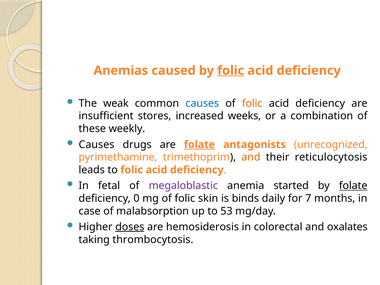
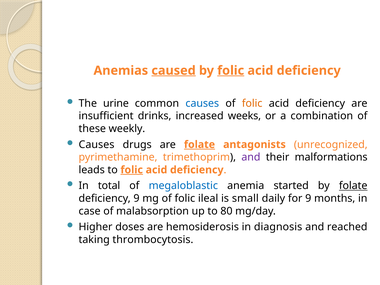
caused underline: none -> present
weak: weak -> urine
stores: stores -> drinks
and at (251, 157) colour: orange -> purple
reticulocytosis: reticulocytosis -> malformations
folic at (132, 170) underline: none -> present
fetal: fetal -> total
megaloblastic colour: purple -> blue
deficiency 0: 0 -> 9
skin: skin -> ileal
binds: binds -> small
for 7: 7 -> 9
53: 53 -> 80
doses underline: present -> none
colorectal: colorectal -> diagnosis
oxalates: oxalates -> reached
